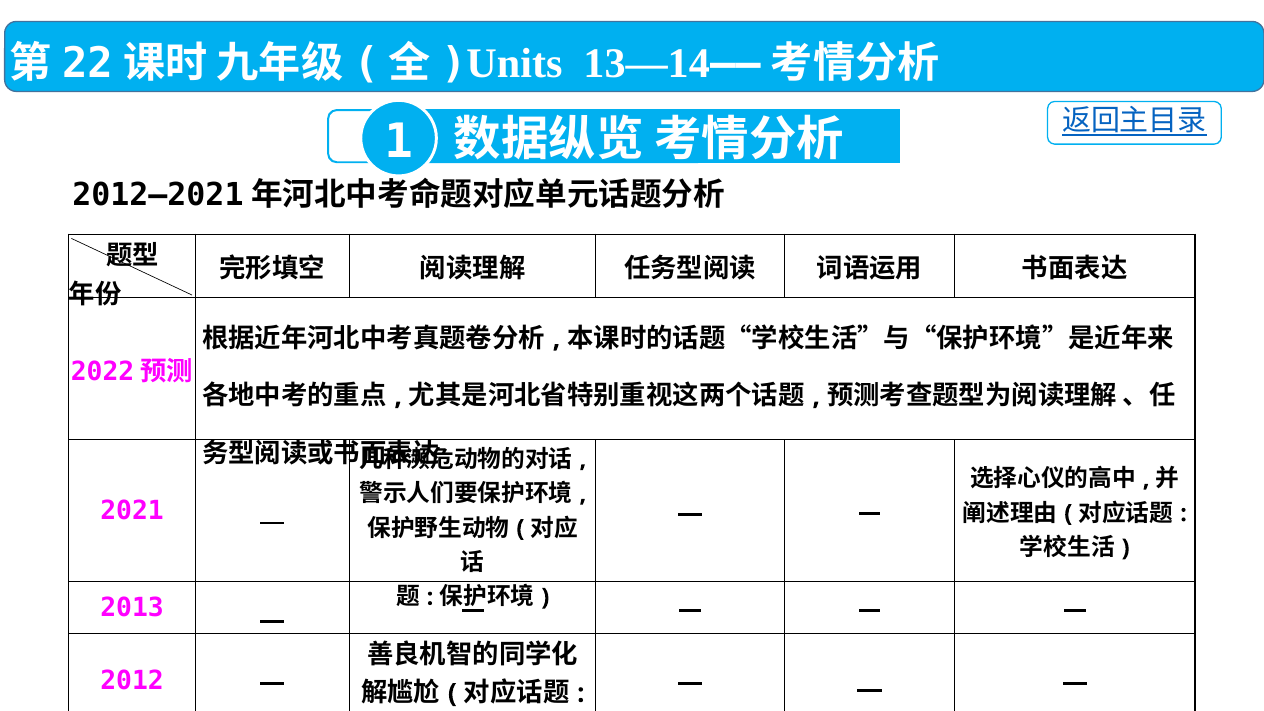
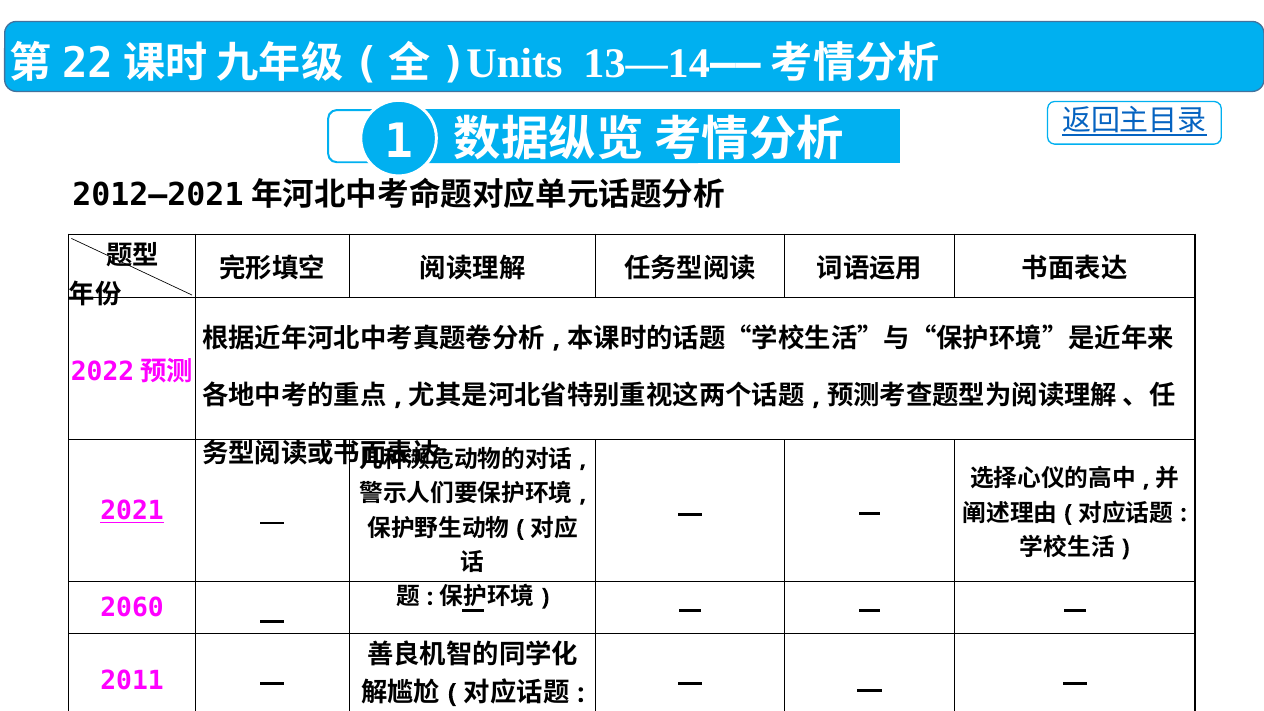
2021 underline: none -> present
2013: 2013 -> 2060
2012: 2012 -> 2011
